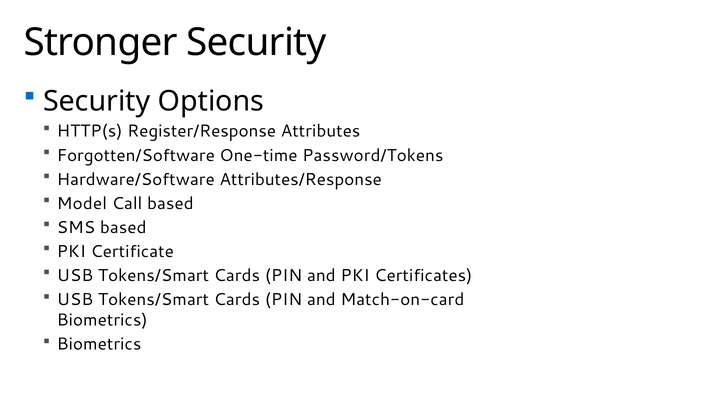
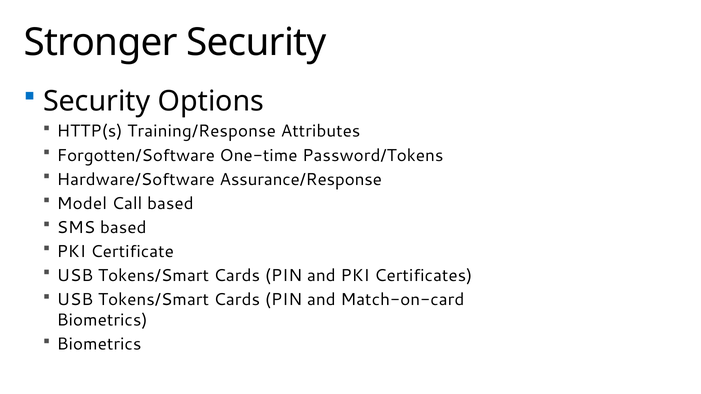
Register/Response: Register/Response -> Training/Response
Attributes/Response: Attributes/Response -> Assurance/Response
